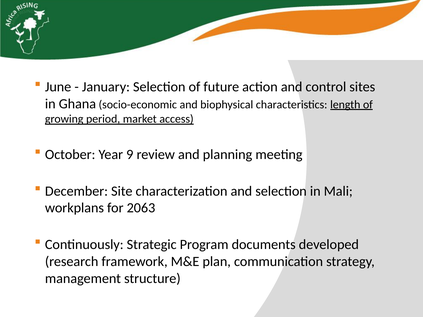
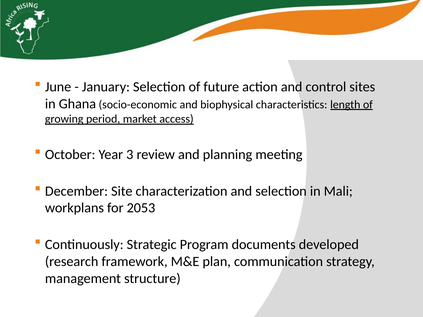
9: 9 -> 3
2063: 2063 -> 2053
